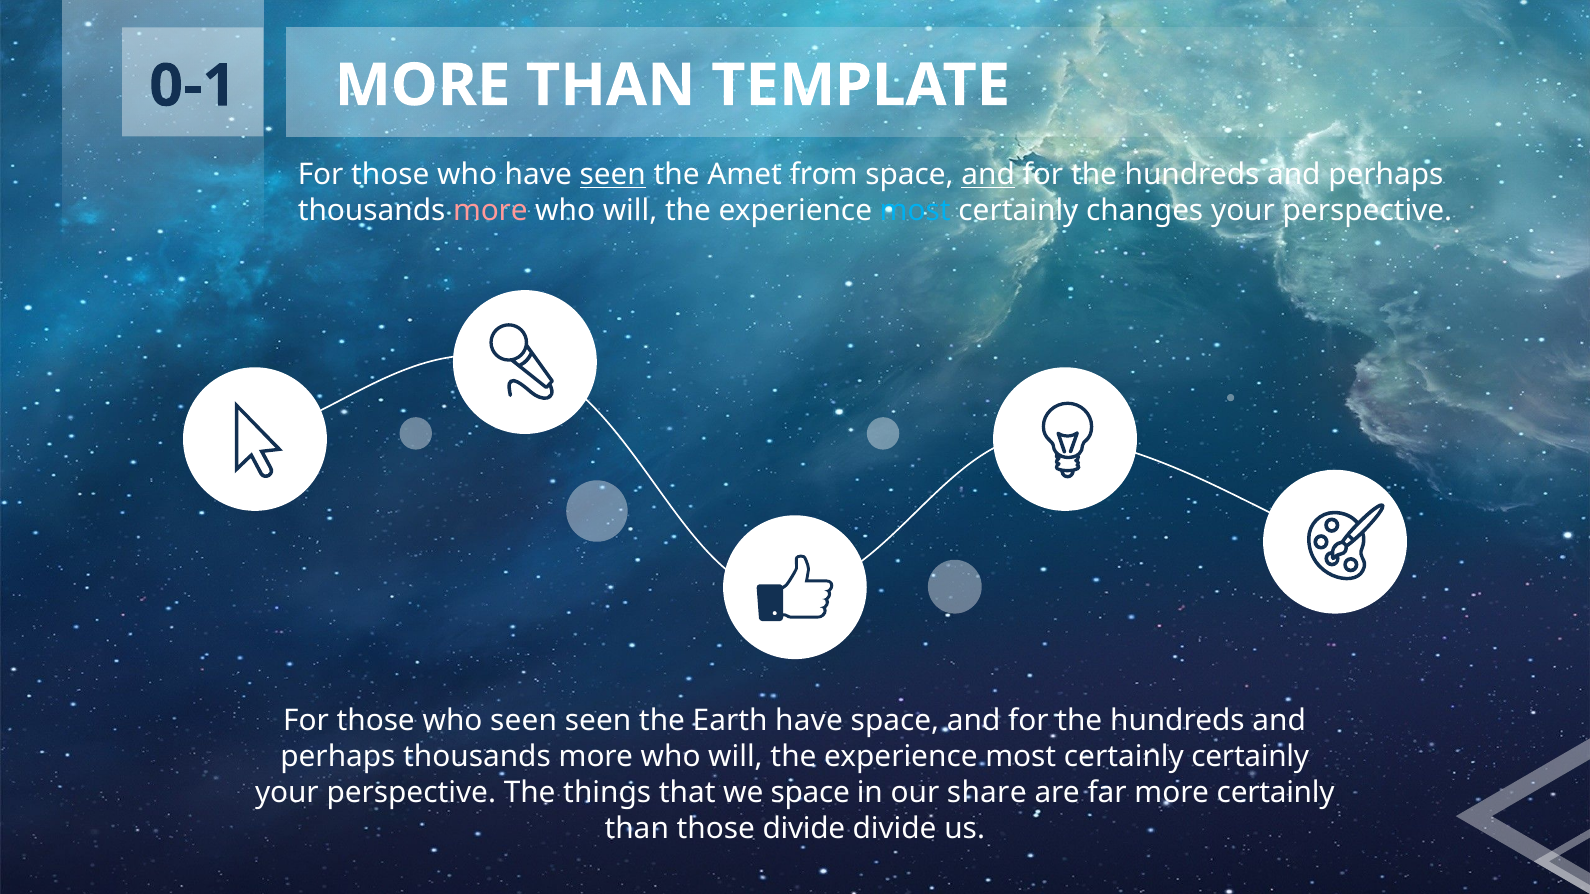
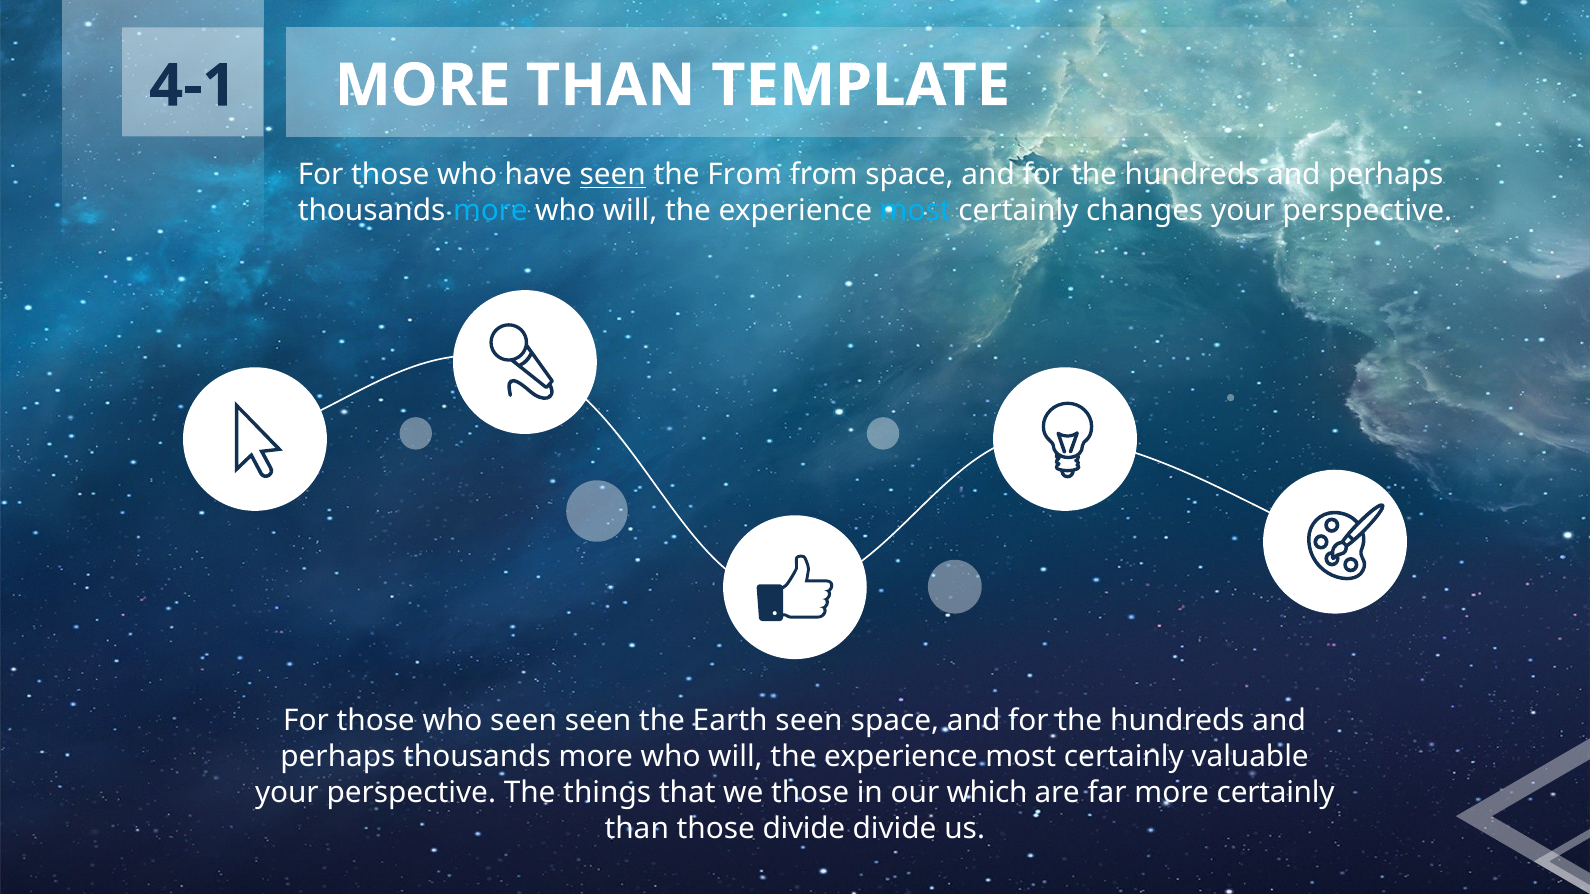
0-1: 0-1 -> 4-1
the Amet: Amet -> From
and at (988, 175) underline: present -> none
more at (490, 211) colour: pink -> light blue
Earth have: have -> seen
certainly certainly: certainly -> valuable
we space: space -> those
share: share -> which
